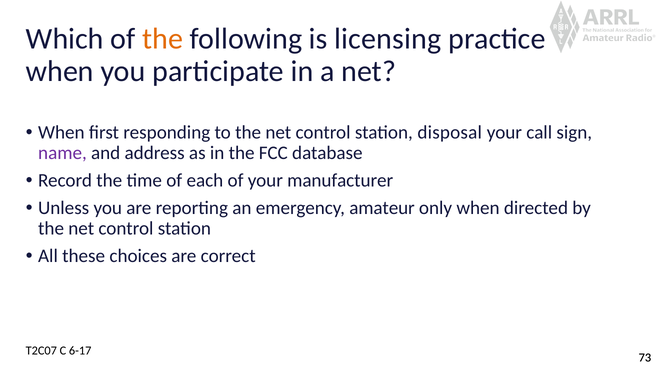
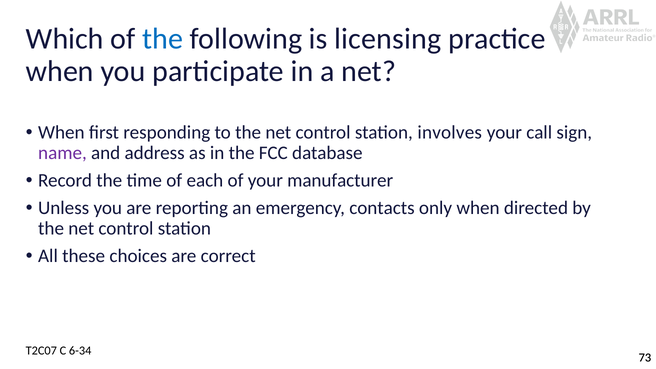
the at (163, 39) colour: orange -> blue
disposal: disposal -> involves
amateur: amateur -> contacts
6-17: 6-17 -> 6-34
